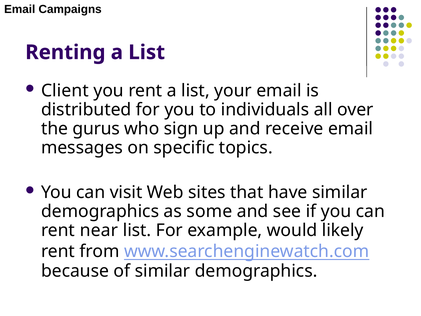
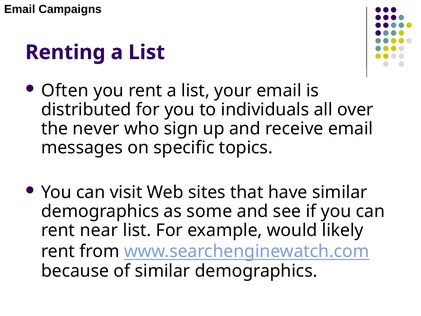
Client: Client -> Often
gurus: gurus -> never
